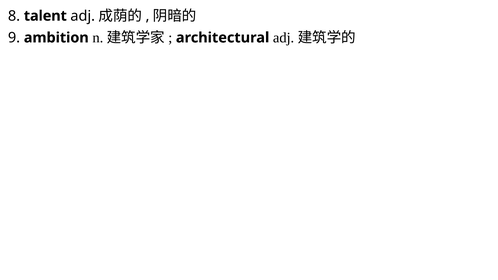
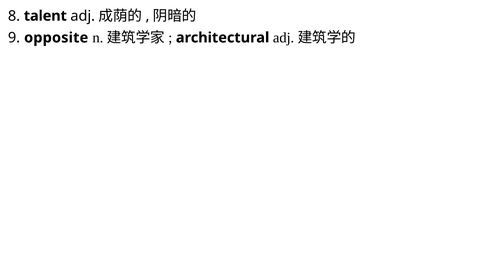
ambition: ambition -> opposite
